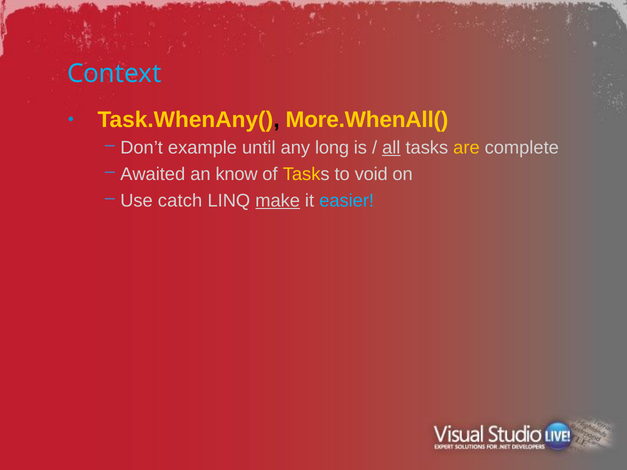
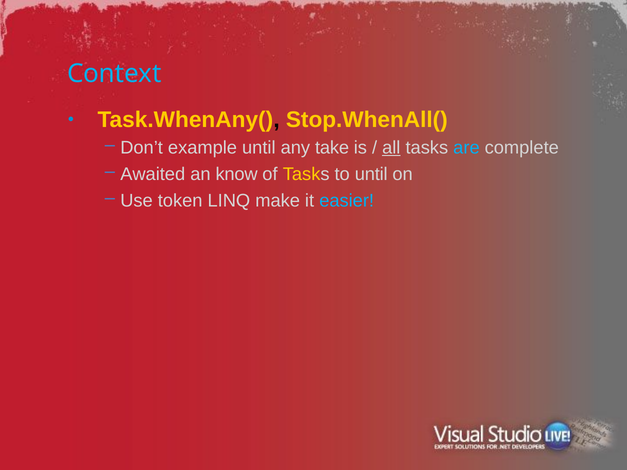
More.WhenAll(: More.WhenAll( -> Stop.WhenAll(
long: long -> take
are colour: yellow -> light blue
to void: void -> until
catch: catch -> token
make underline: present -> none
